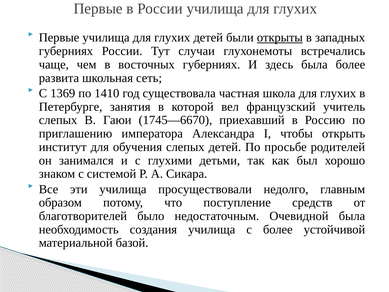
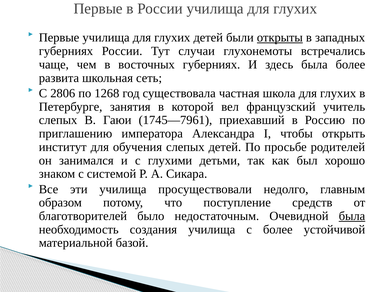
1369: 1369 -> 2806
1410: 1410 -> 1268
1745—6670: 1745—6670 -> 1745—7961
была at (352, 216) underline: none -> present
